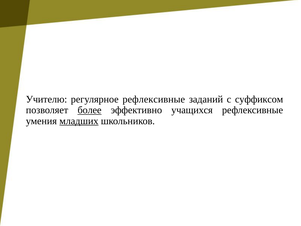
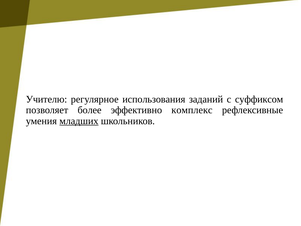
регулярное рефлексивные: рефлексивные -> использования
более underline: present -> none
учащихся: учащихся -> комплекс
